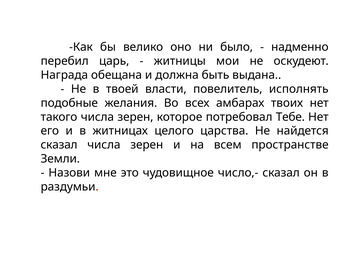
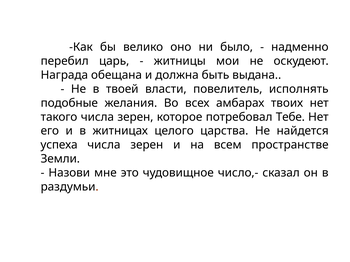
сказал at (59, 145): сказал -> успеха
